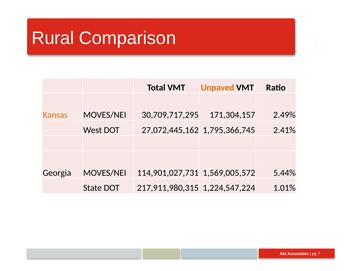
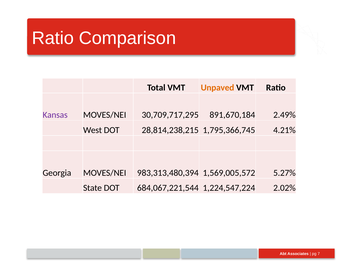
Rural at (53, 38): Rural -> Ratio
Kansas colour: orange -> purple
171,304,157: 171,304,157 -> 891,670,184
27,072,445,162: 27,072,445,162 -> 28,814,238,215
2.41%: 2.41% -> 4.21%
114,901,027,731: 114,901,027,731 -> 983,313,480,394
5.44%: 5.44% -> 5.27%
217,911,980,315: 217,911,980,315 -> 684,067,221,544
1.01%: 1.01% -> 2.02%
